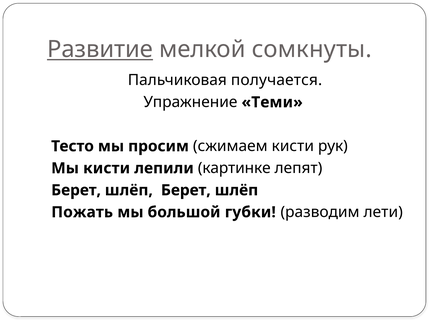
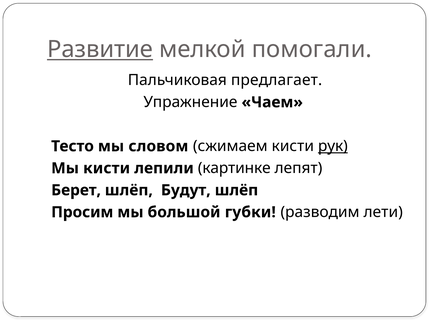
сомкнуты: сомкнуты -> помогали
получается: получается -> предлагает
Теми: Теми -> Чаем
просим: просим -> словом
рук underline: none -> present
шлёп Берет: Берет -> Будут
Пожать: Пожать -> Просим
